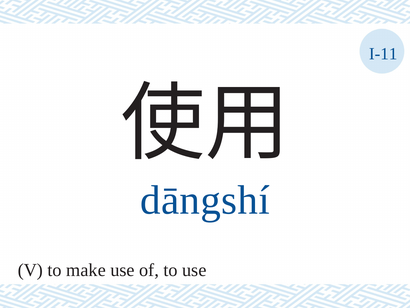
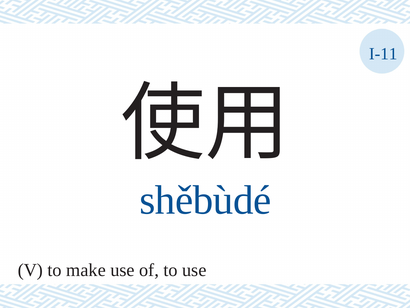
dāngshí: dāngshí -> shěbùdé
